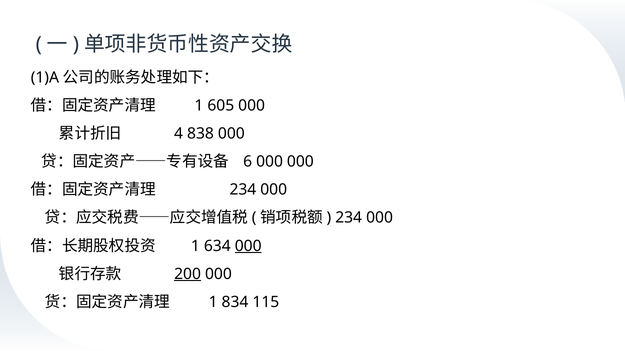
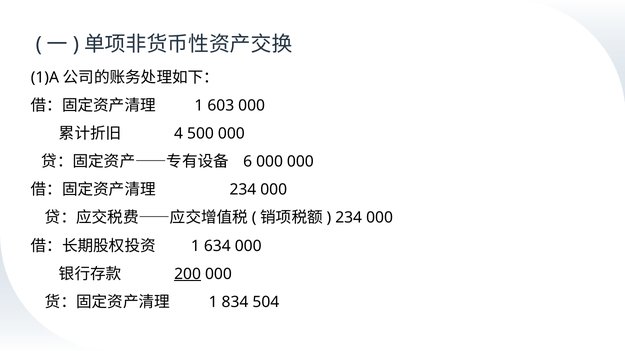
605: 605 -> 603
838: 838 -> 500
000 at (248, 246) underline: present -> none
115: 115 -> 504
